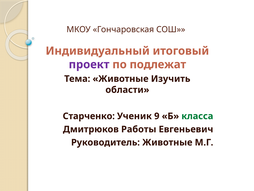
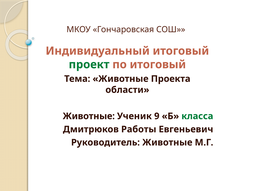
проект colour: purple -> green
по подлежат: подлежат -> итоговый
Изучить: Изучить -> Проекта
Старченко at (89, 116): Старченко -> Животные
